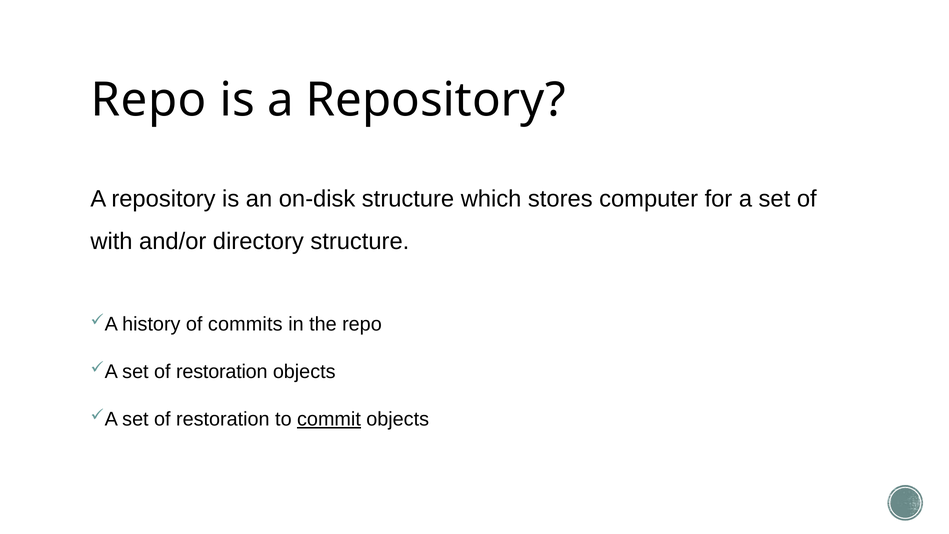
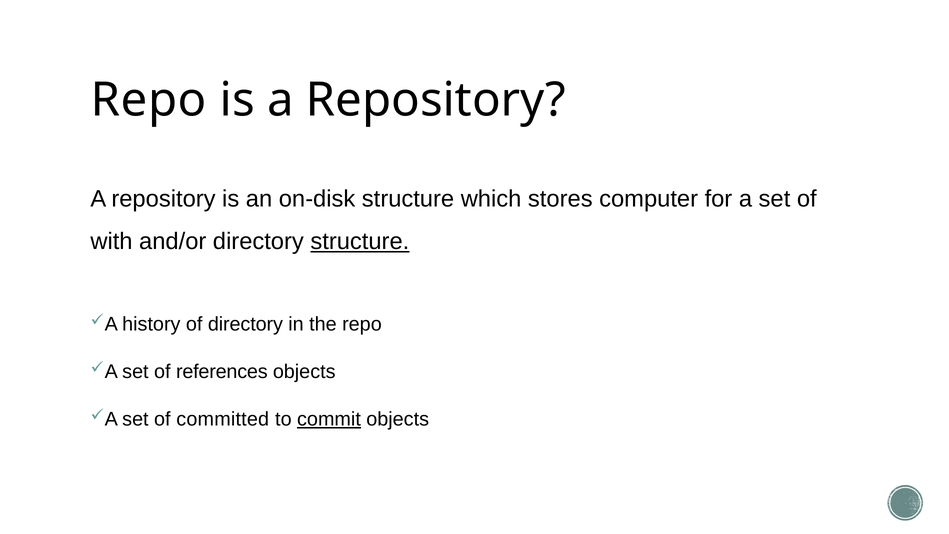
structure at (360, 242) underline: none -> present
of commits: commits -> directory
restoration at (222, 372): restoration -> references
restoration at (223, 419): restoration -> committed
